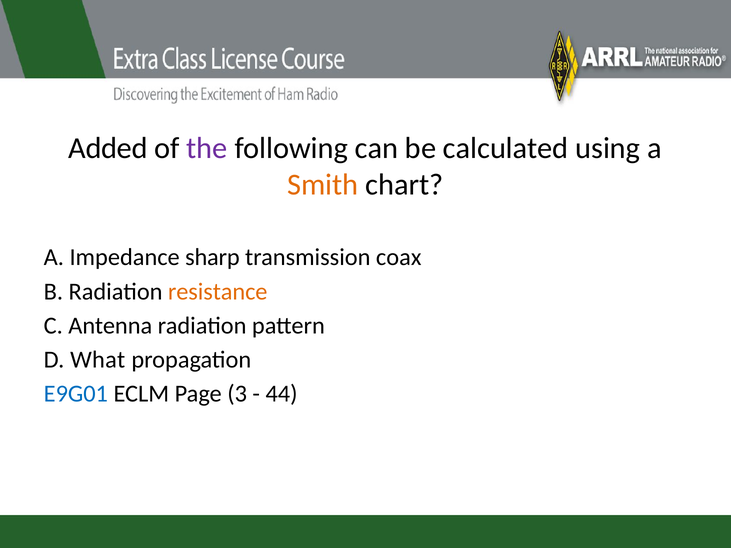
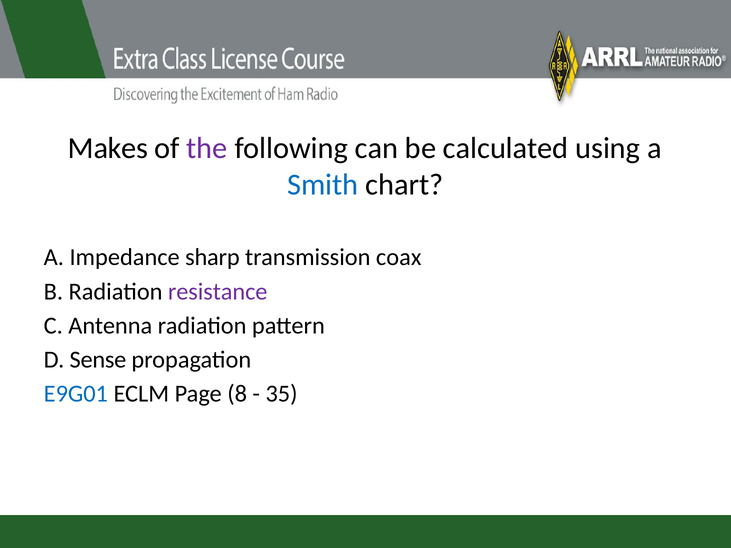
Added: Added -> Makes
Smith colour: orange -> blue
resistance colour: orange -> purple
What: What -> Sense
3: 3 -> 8
44: 44 -> 35
